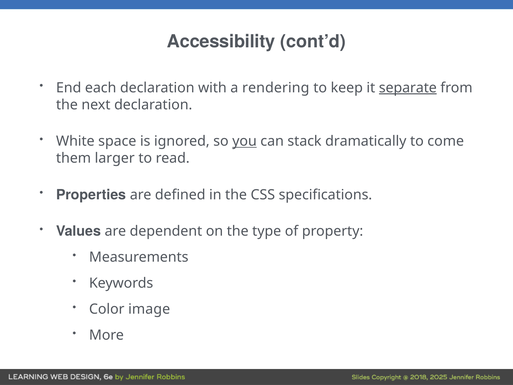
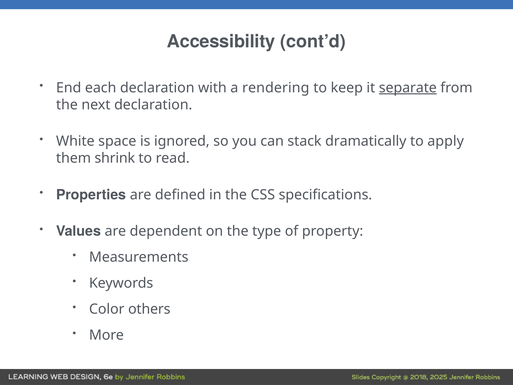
you underline: present -> none
come: come -> apply
larger: larger -> shrink
image: image -> others
